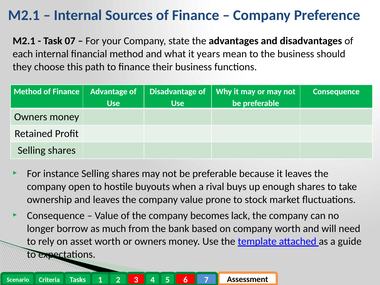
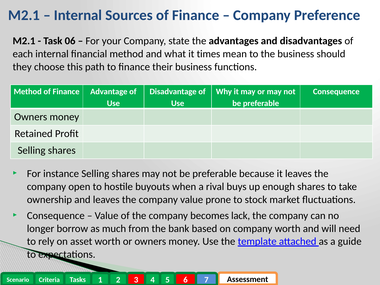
07: 07 -> 06
years: years -> times
